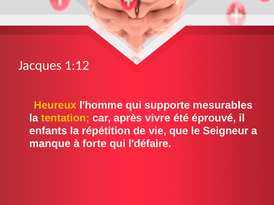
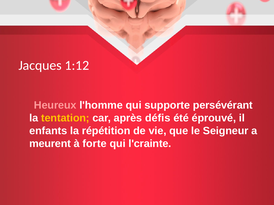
Heureux colour: yellow -> pink
mesurables: mesurables -> persévérant
vivre: vivre -> défis
manque: manque -> meurent
l'défaire: l'défaire -> l'crainte
